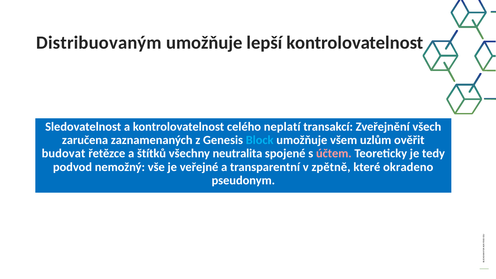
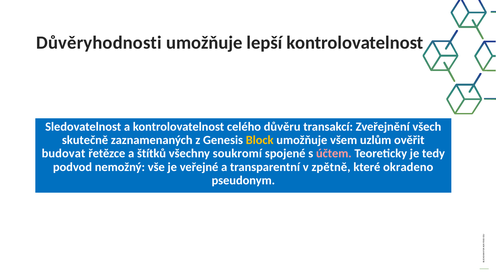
Distribuovaným: Distribuovaným -> Důvěryhodnosti
neplatí: neplatí -> důvěru
zaručena: zaručena -> skutečně
Block colour: light blue -> yellow
neutralita: neutralita -> soukromí
